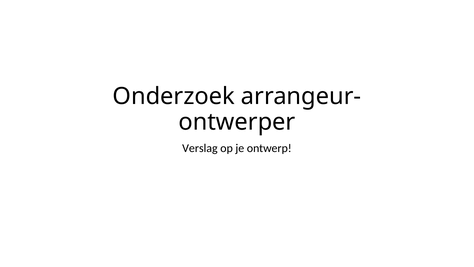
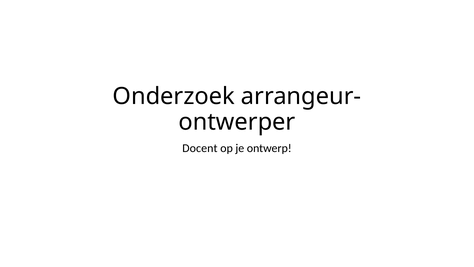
Verslag: Verslag -> Docent
